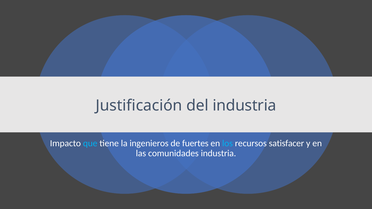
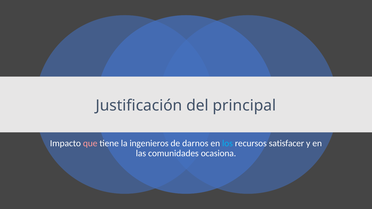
del industria: industria -> principal
que colour: light blue -> pink
fuertes: fuertes -> darnos
comunidades industria: industria -> ocasiona
